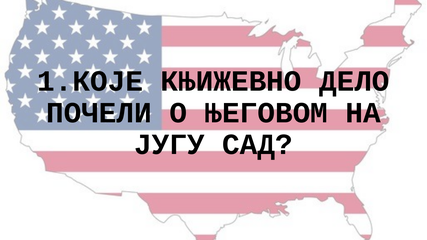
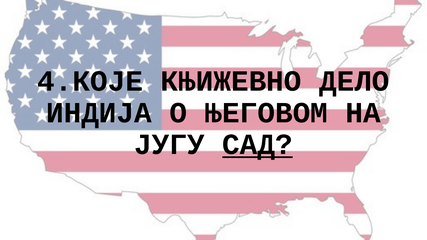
1.КОЈЕ: 1.КОЈЕ -> 4.КОЈЕ
ПОЧЕЛИ: ПОЧЕЛИ -> ИНДИЈА
САД underline: none -> present
